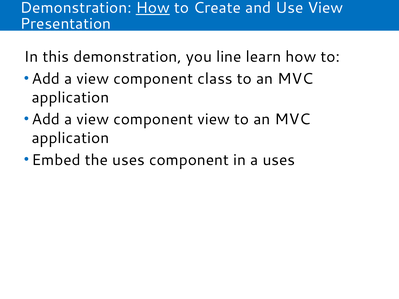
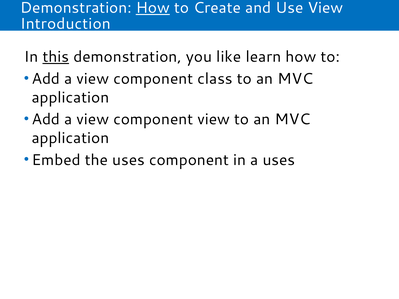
Presentation: Presentation -> Introduction
this underline: none -> present
line: line -> like
